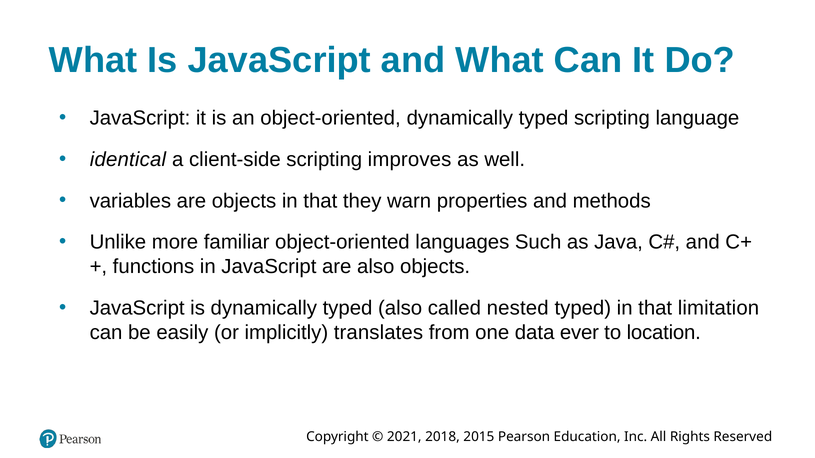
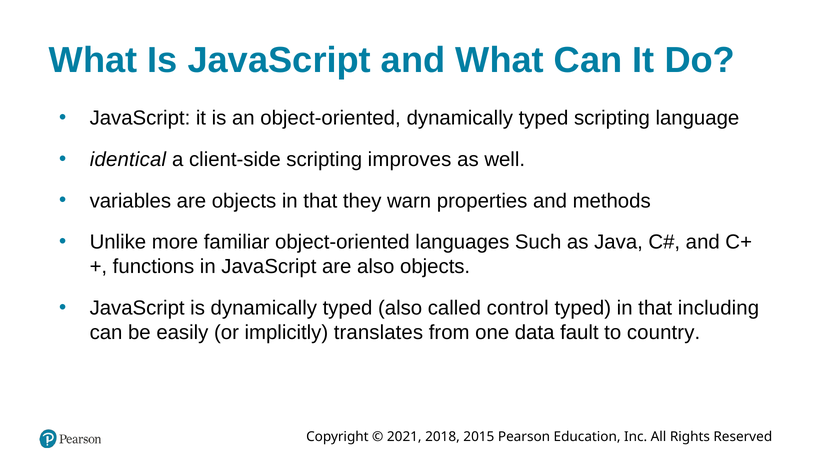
nested: nested -> control
limitation: limitation -> including
ever: ever -> fault
location: location -> country
